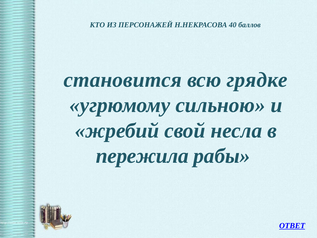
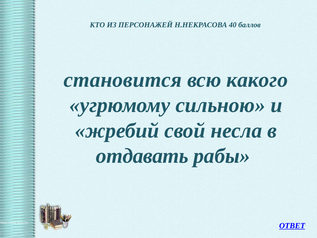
грядке: грядке -> какого
пережила: пережила -> отдавать
